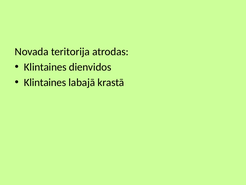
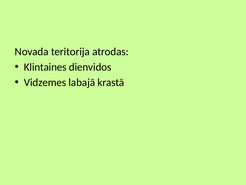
Klintaines at (45, 82): Klintaines -> Vidzemes
